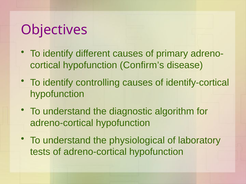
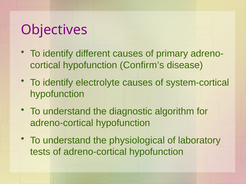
controlling: controlling -> electrolyte
identify-cortical: identify-cortical -> system-cortical
